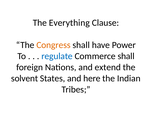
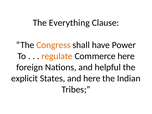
regulate colour: blue -> orange
Commerce shall: shall -> here
extend: extend -> helpful
solvent: solvent -> explicit
